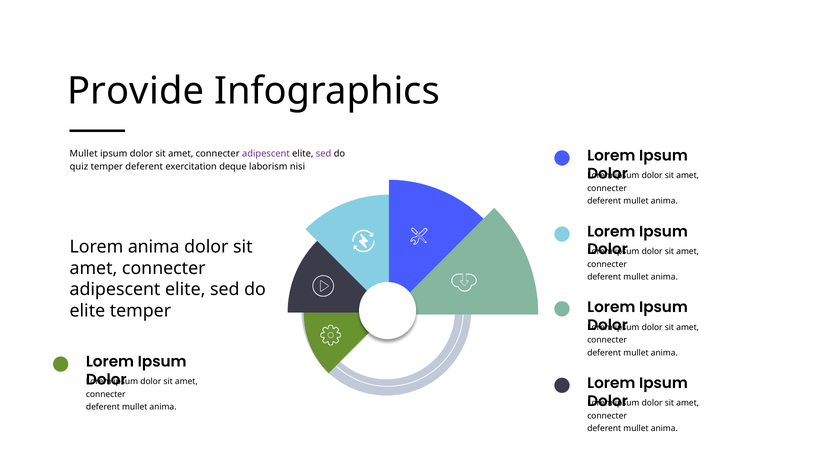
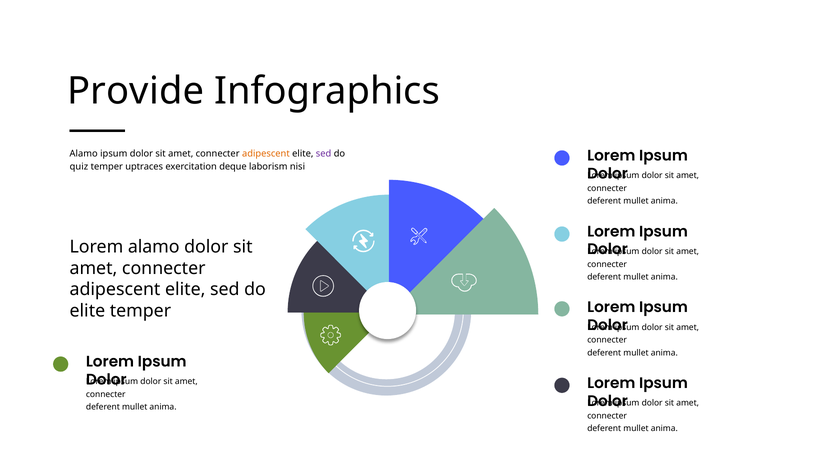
Mullet at (84, 154): Mullet -> Alamo
adipescent at (266, 154) colour: purple -> orange
temper deferent: deferent -> uptraces
Lorem anima: anima -> alamo
